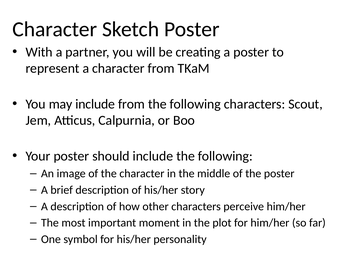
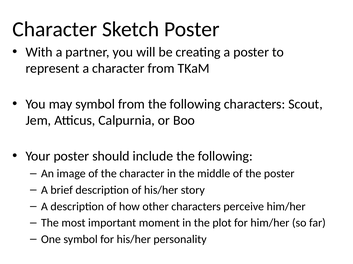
may include: include -> symbol
